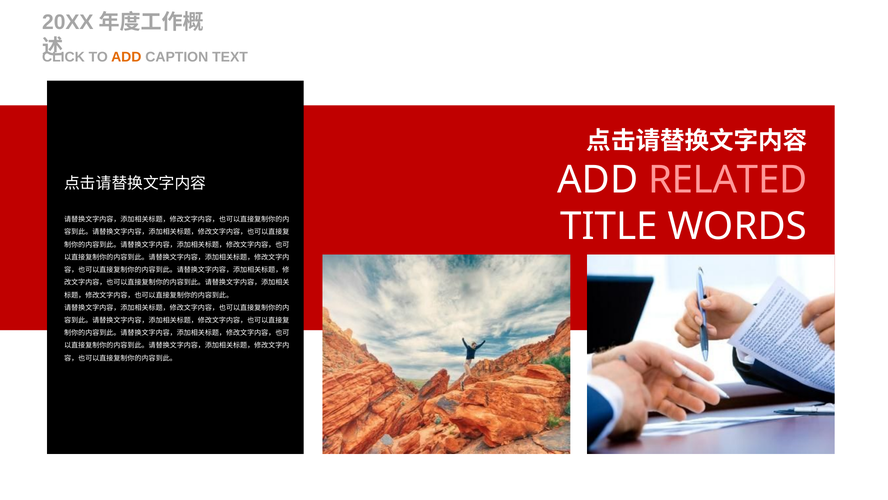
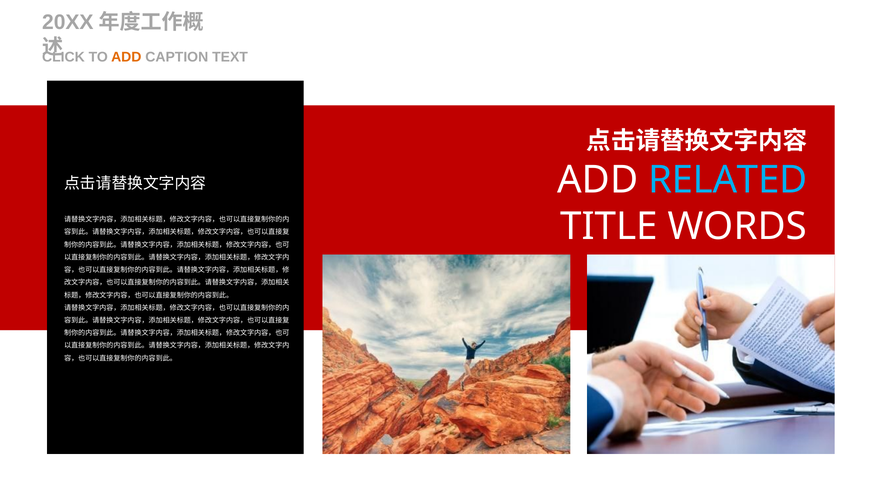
RELATED colour: pink -> light blue
